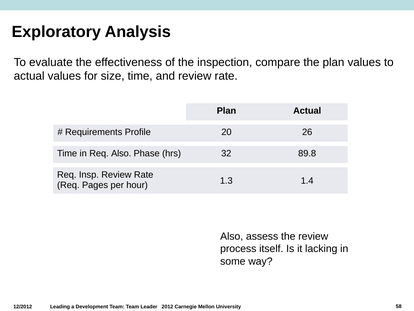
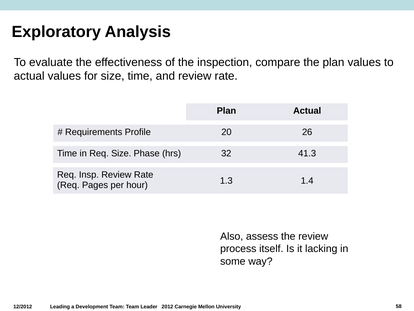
Req Also: Also -> Size
89.8: 89.8 -> 41.3
